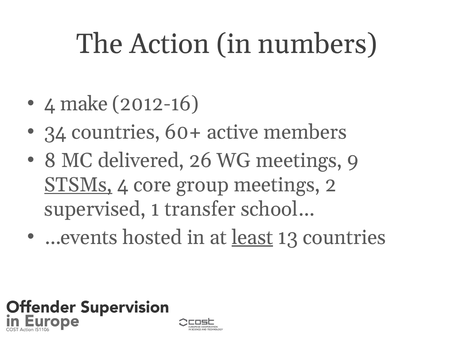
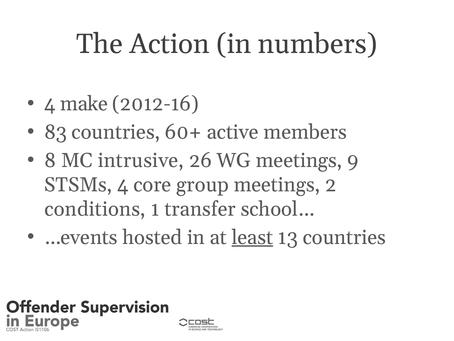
34: 34 -> 83
delivered: delivered -> intrusive
STSMs underline: present -> none
supervised: supervised -> conditions
